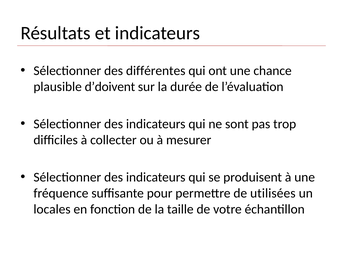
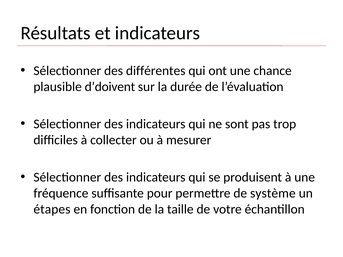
utilisées: utilisées -> système
locales: locales -> étapes
